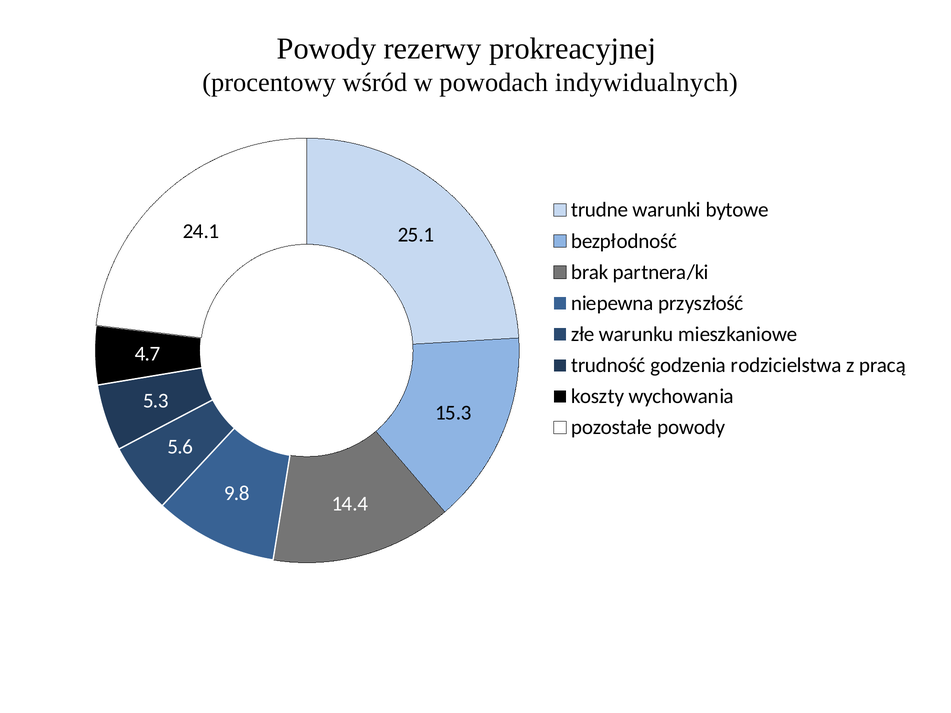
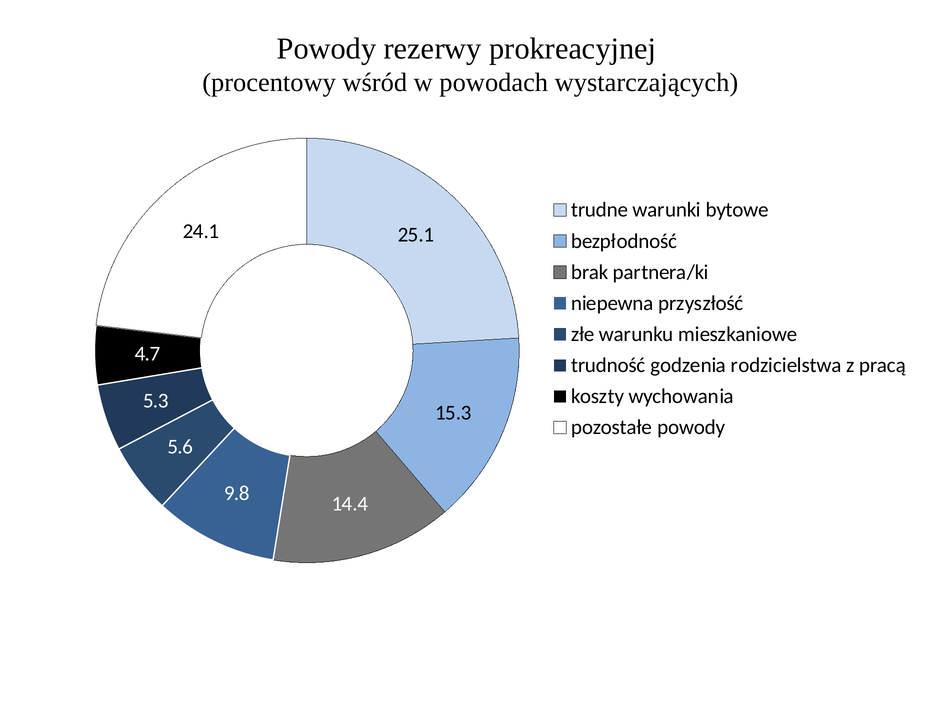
indywidualnych: indywidualnych -> wystarczających
